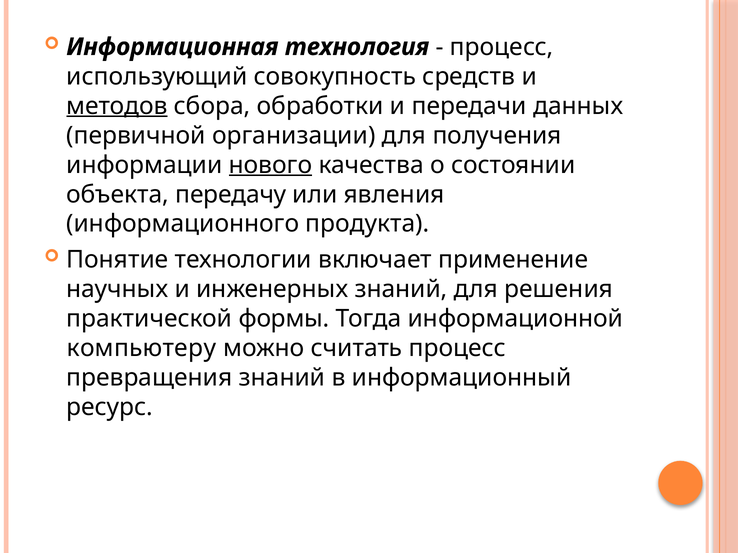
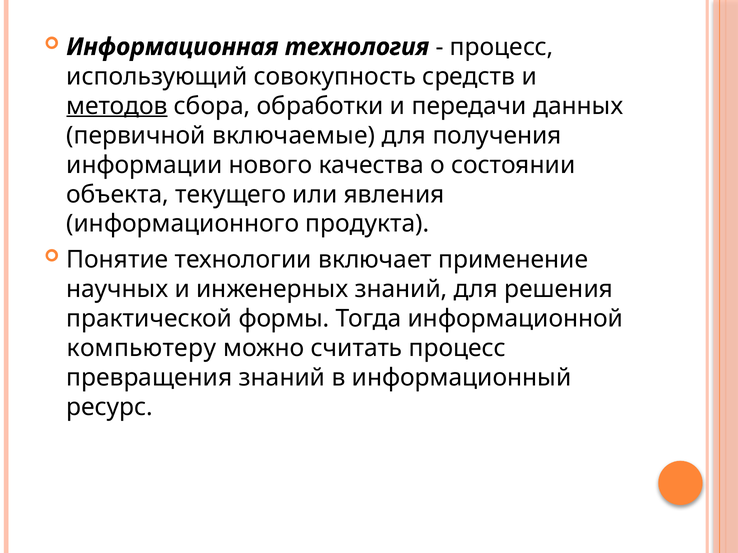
организации: организации -> включаемые
нового underline: present -> none
передачу: передачу -> текущего
